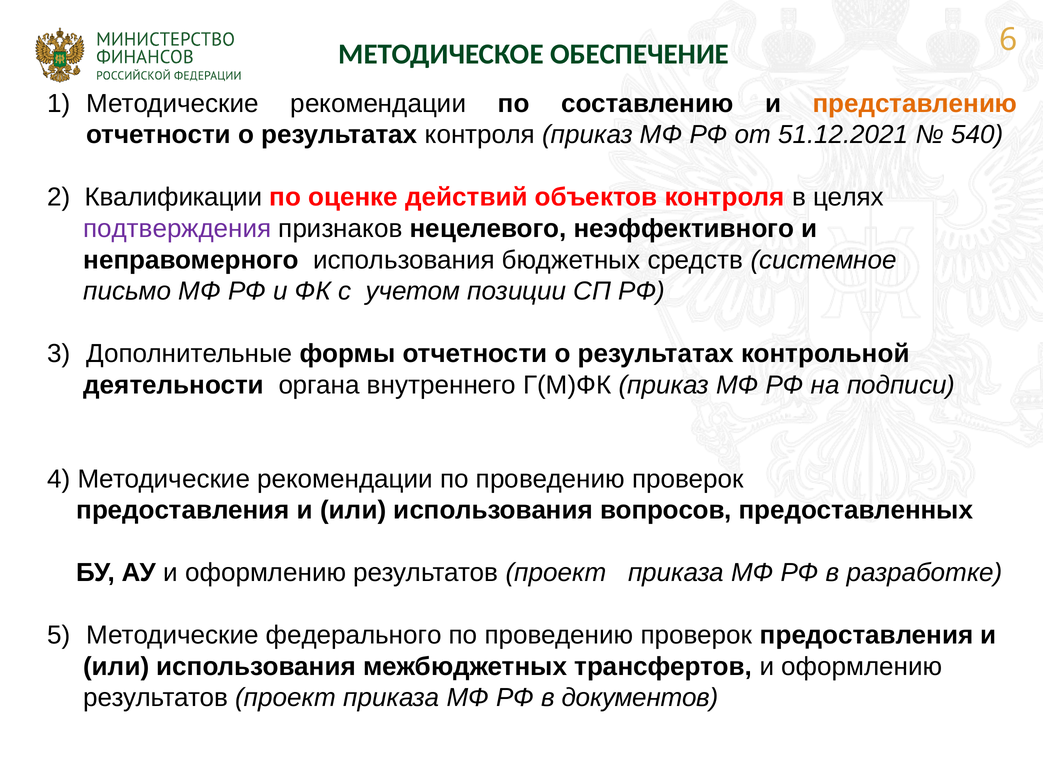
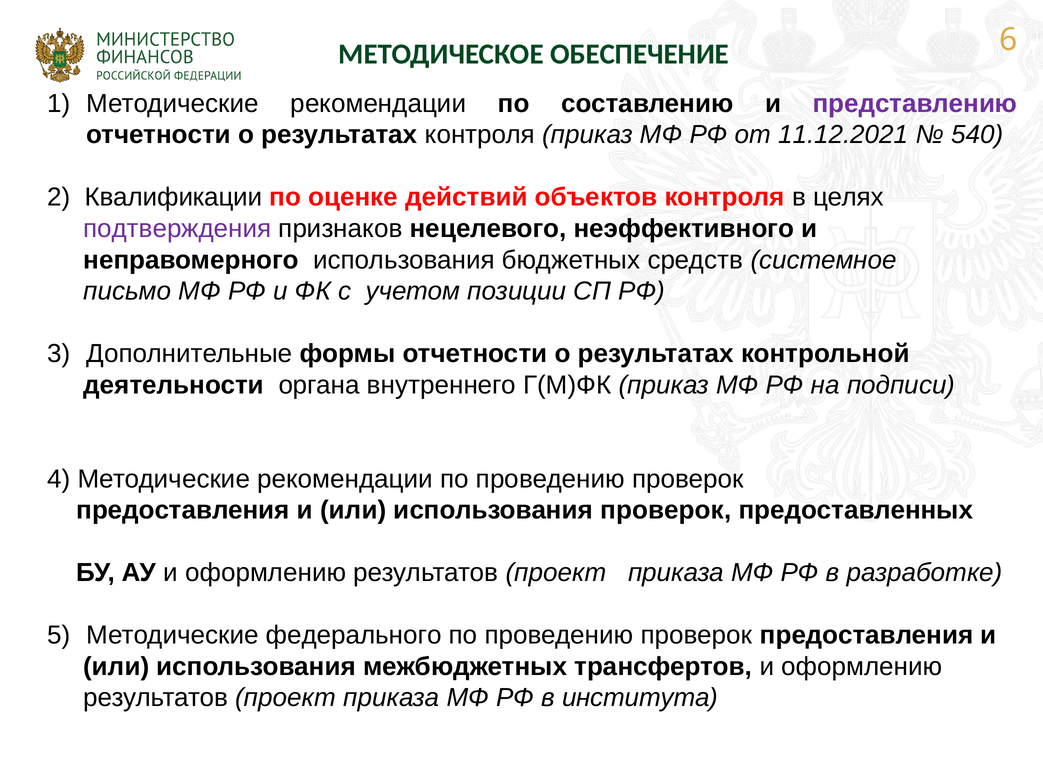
представлению colour: orange -> purple
51.12.2021: 51.12.2021 -> 11.12.2021
использования вопросов: вопросов -> проверок
документов: документов -> института
